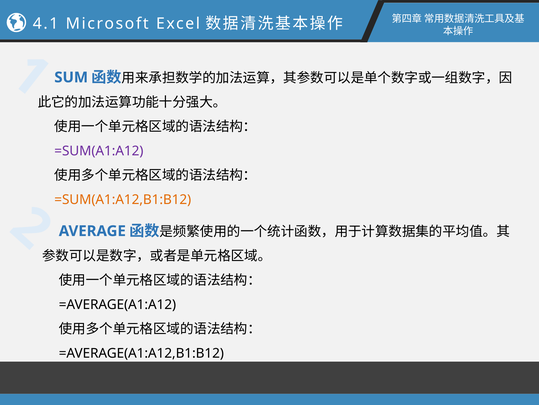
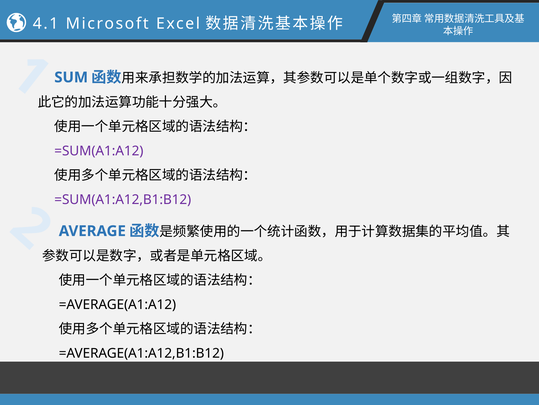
=SUM(A1:A12,B1:B12 colour: orange -> purple
